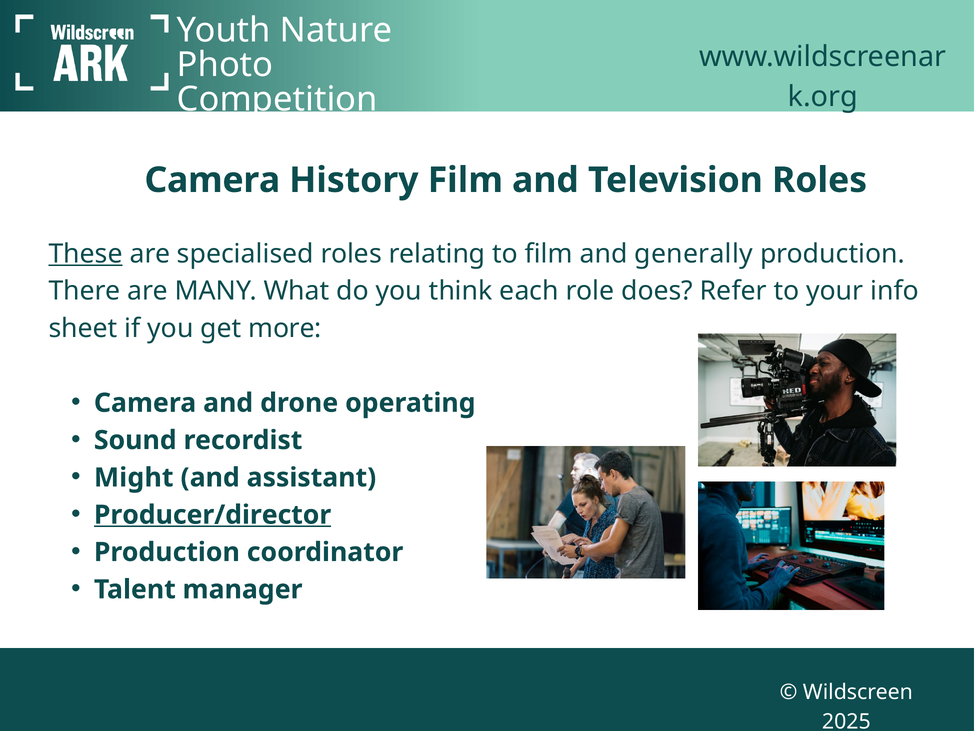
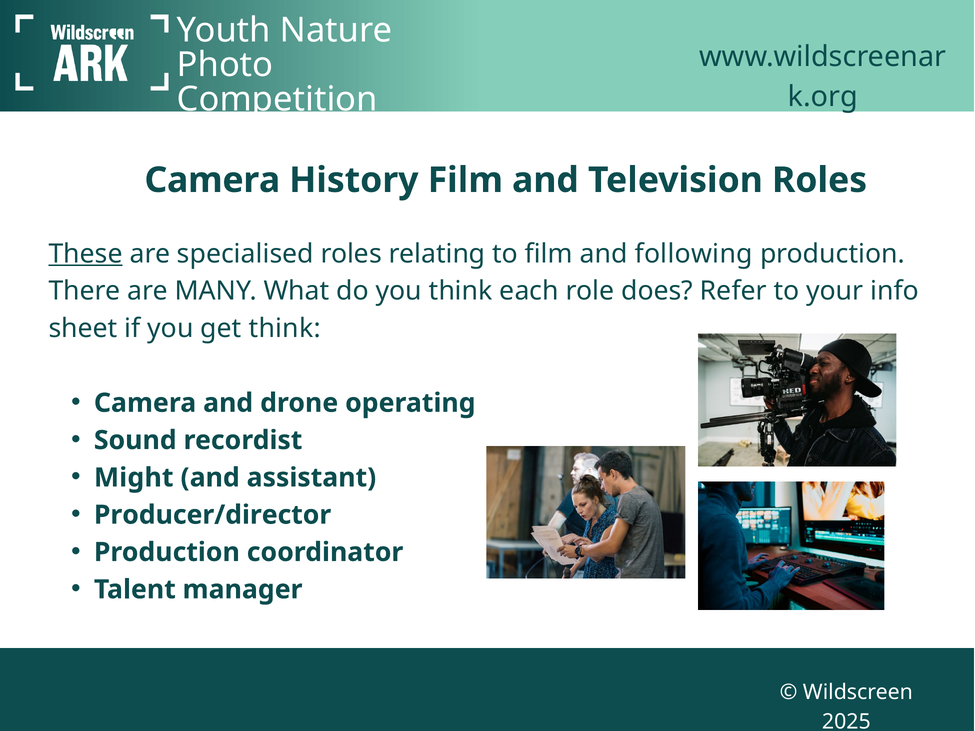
generally: generally -> following
get more: more -> think
Producer/director underline: present -> none
